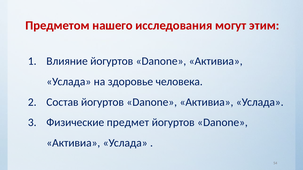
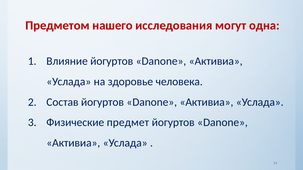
этим: этим -> одна
